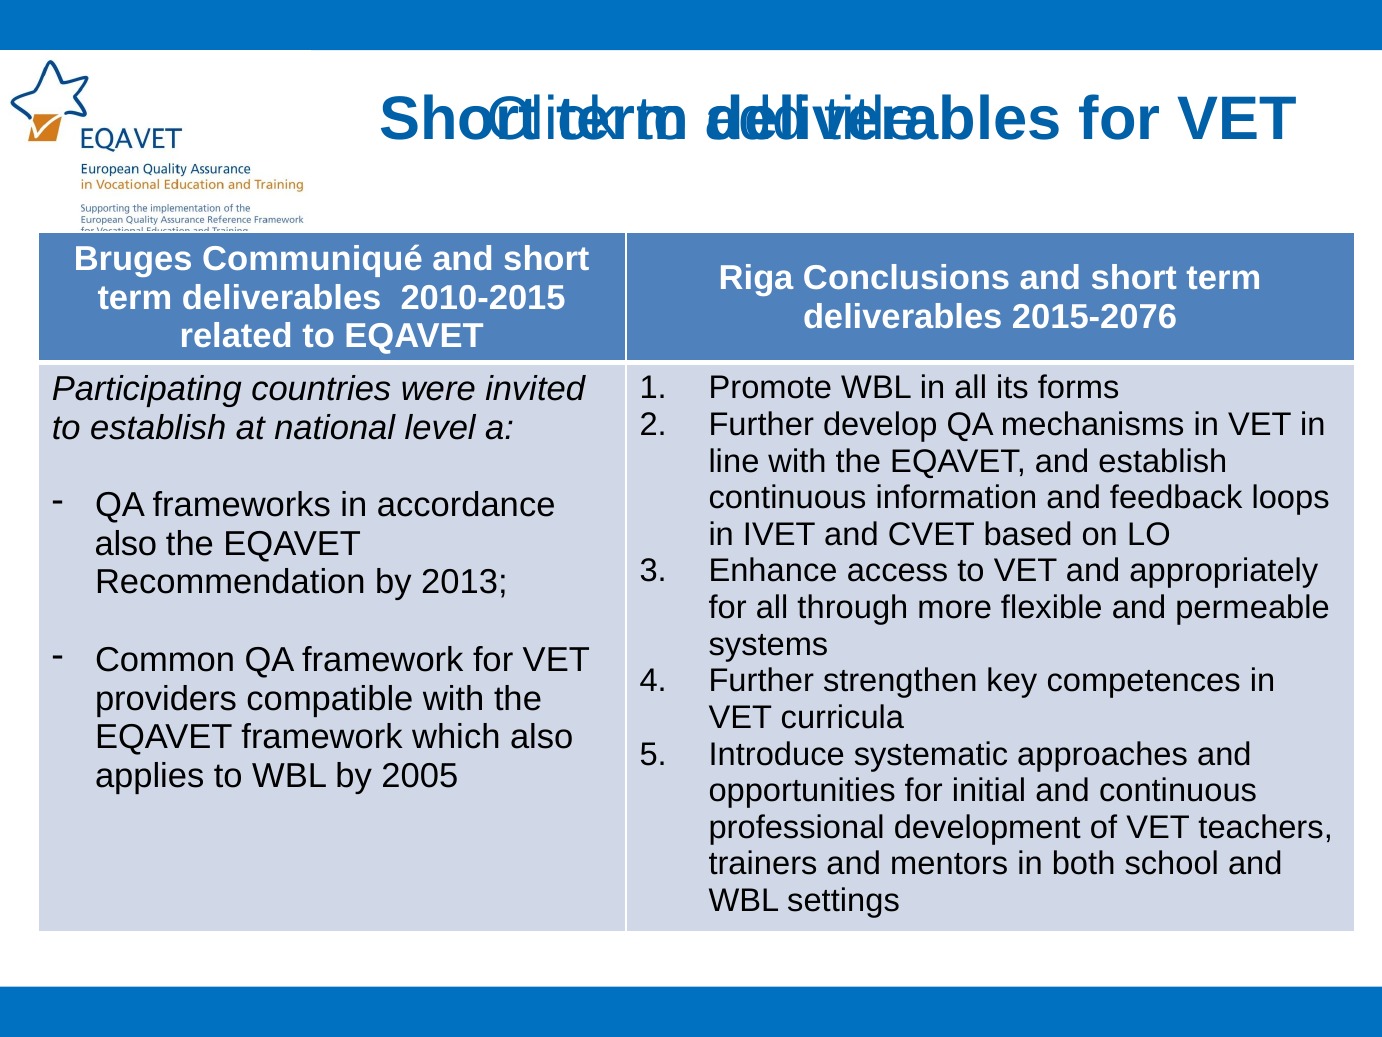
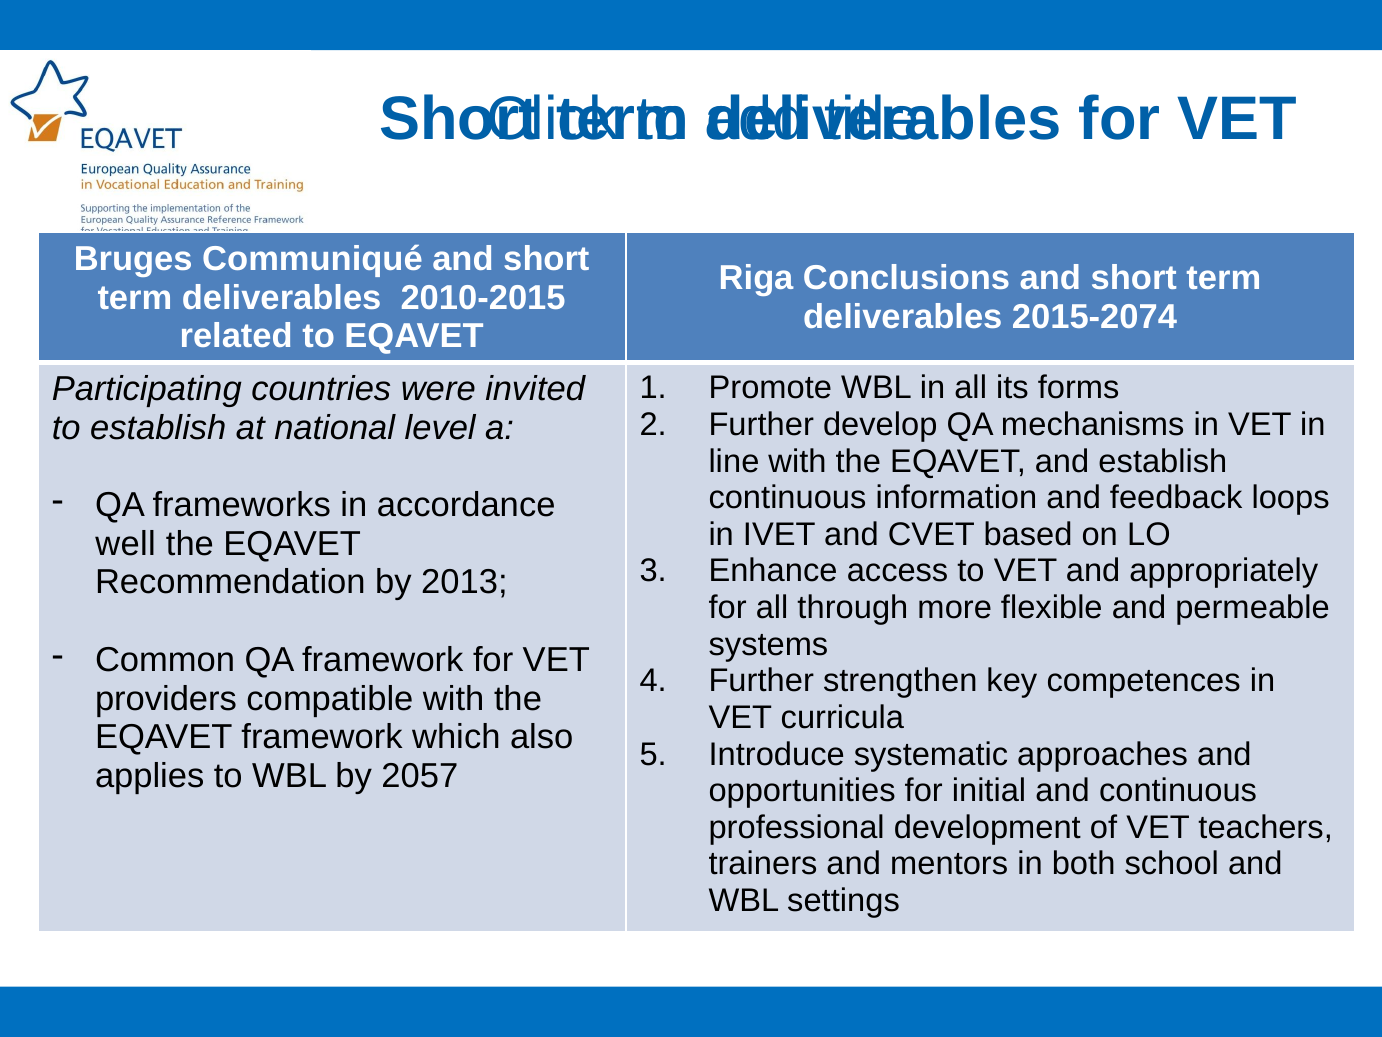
2015-2076: 2015-2076 -> 2015-2074
also at (126, 544): also -> well
2005: 2005 -> 2057
